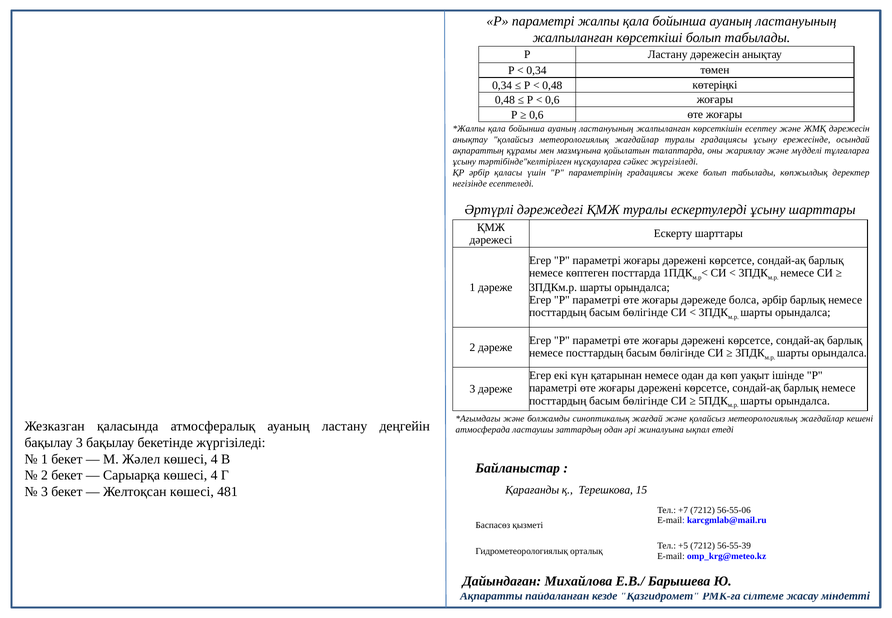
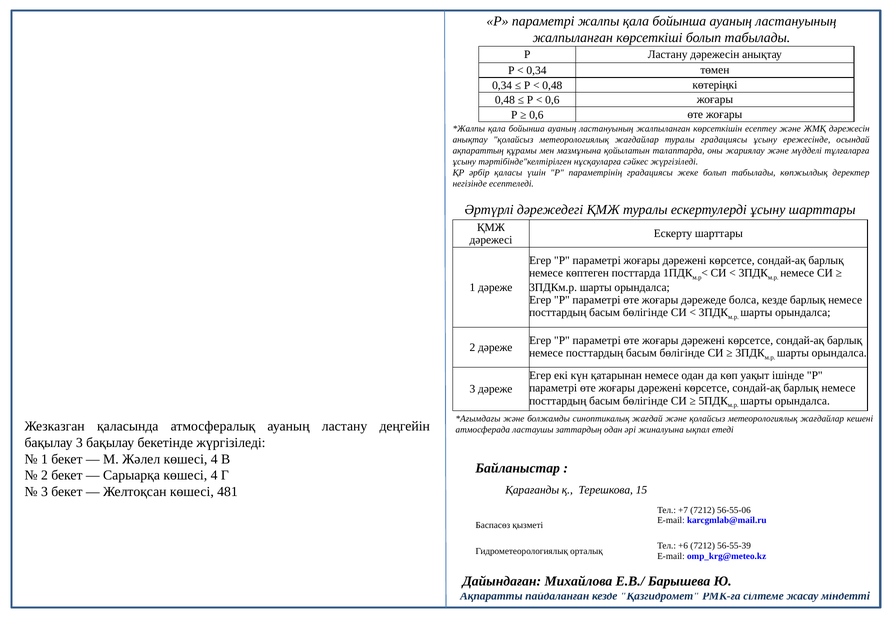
болса әрбір: әрбір -> кезде
+5: +5 -> +6
